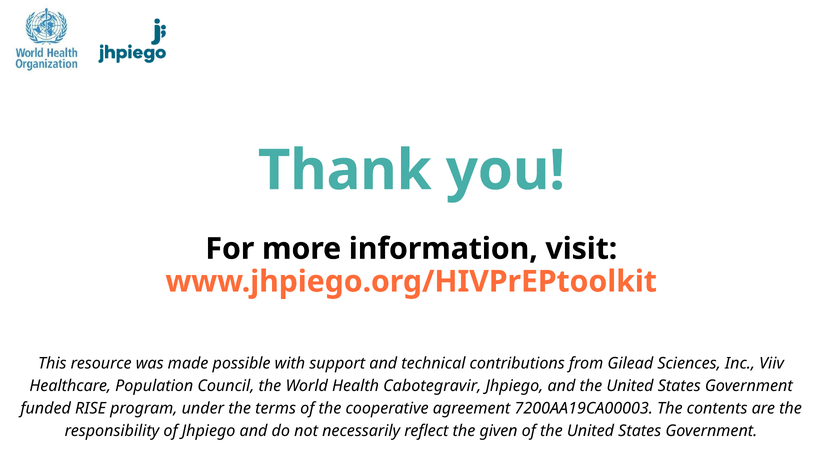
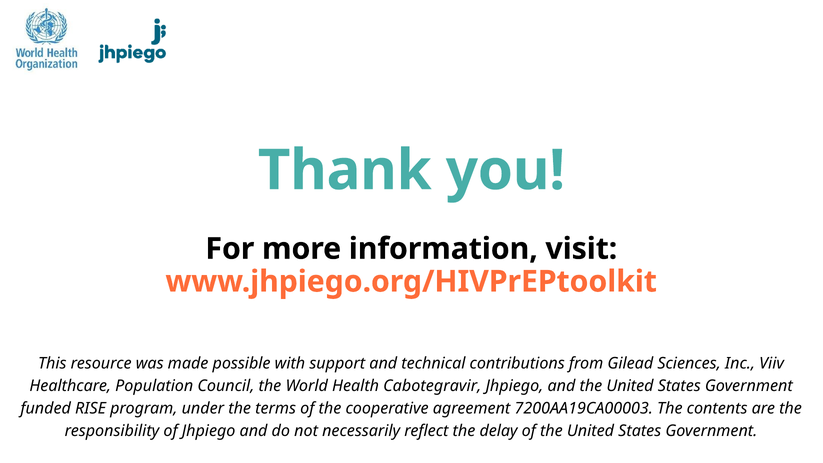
given: given -> delay
